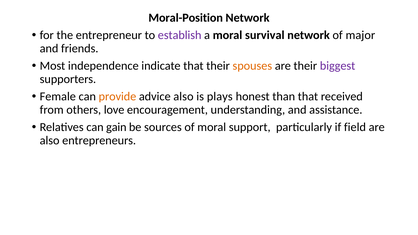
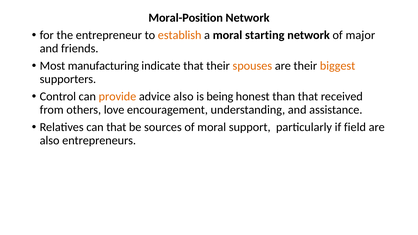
establish colour: purple -> orange
survival: survival -> starting
independence: independence -> manufacturing
biggest colour: purple -> orange
Female: Female -> Control
plays: plays -> being
can gain: gain -> that
